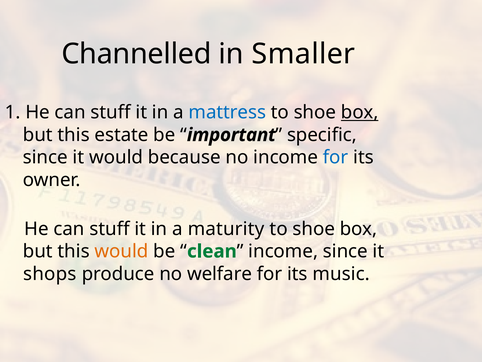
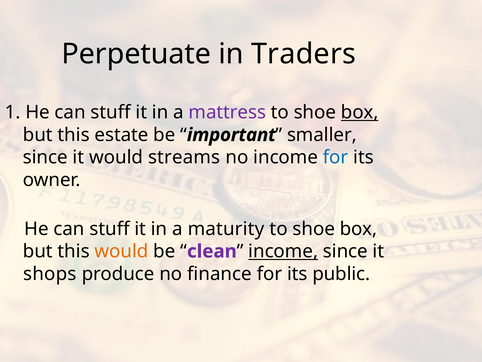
Channelled: Channelled -> Perpetuate
Smaller: Smaller -> Traders
mattress colour: blue -> purple
specific: specific -> smaller
because: because -> streams
clean colour: green -> purple
income at (283, 251) underline: none -> present
welfare: welfare -> finance
music: music -> public
